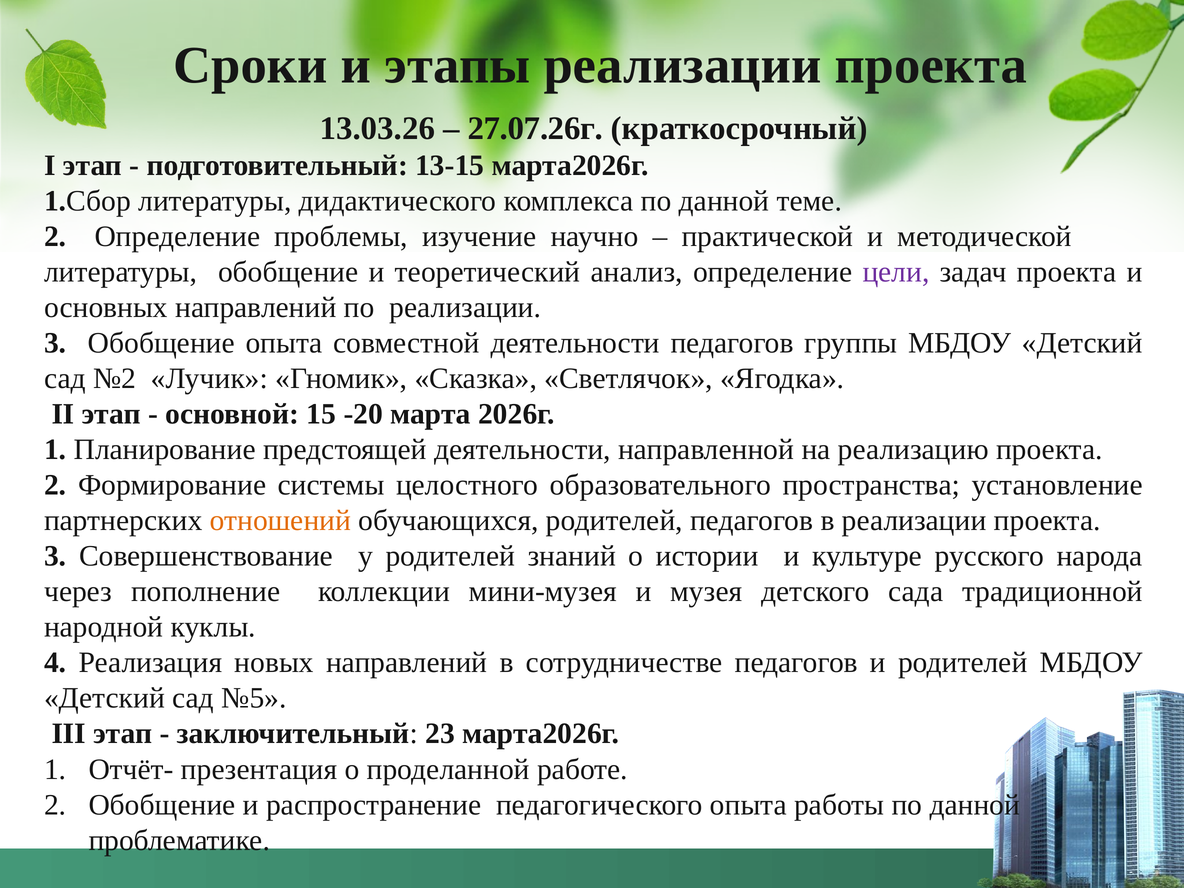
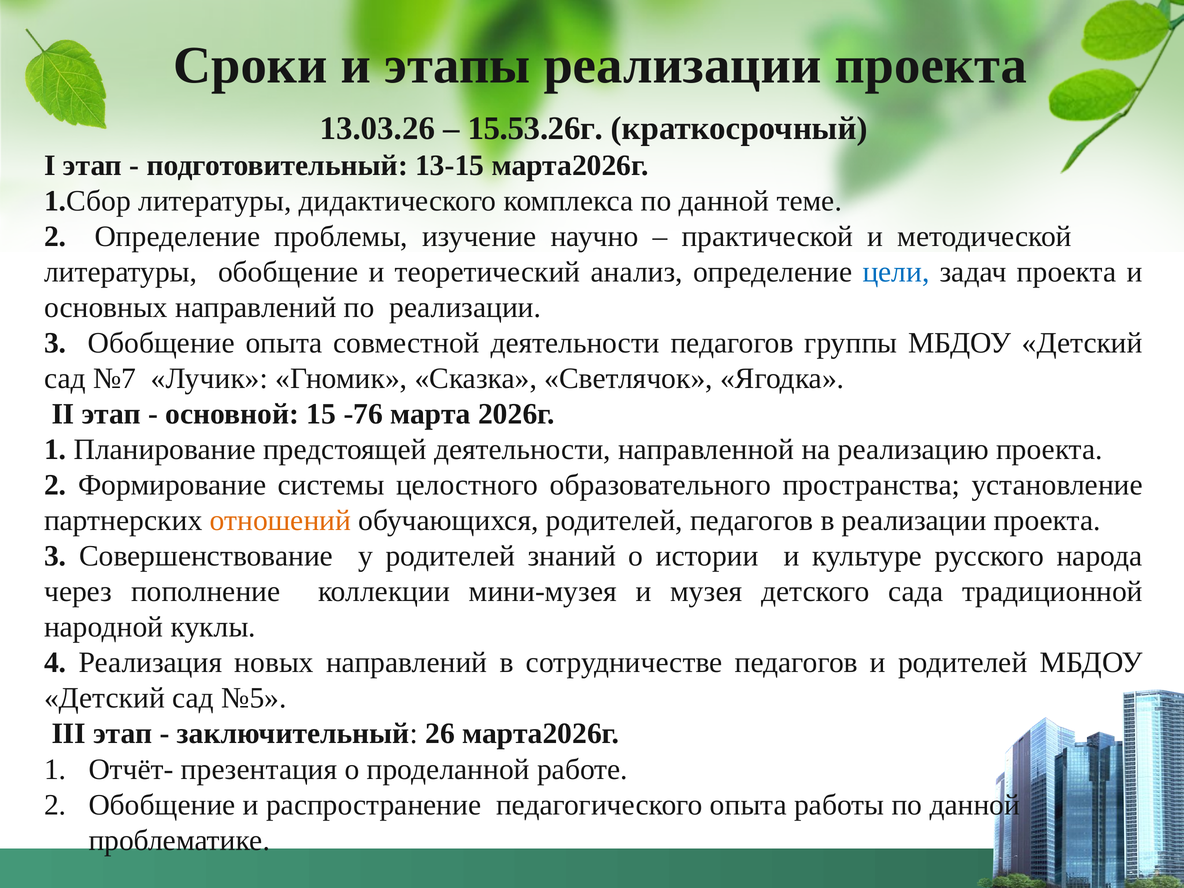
27.07.26г: 27.07.26г -> 15.53.26г
цели colour: purple -> blue
№2: №2 -> №7
-20: -20 -> -76
23: 23 -> 26
